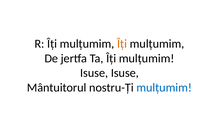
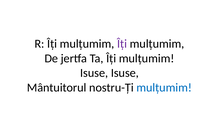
Îți at (122, 44) colour: orange -> purple
